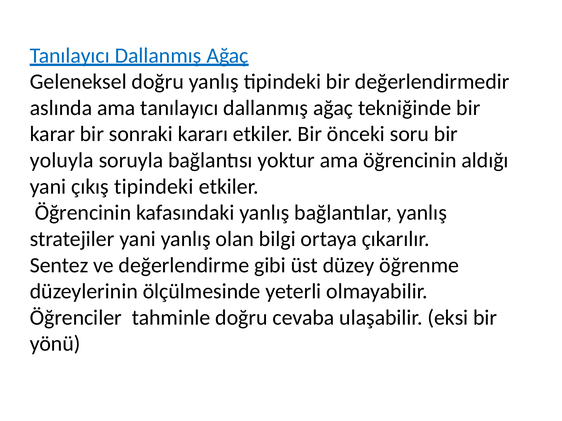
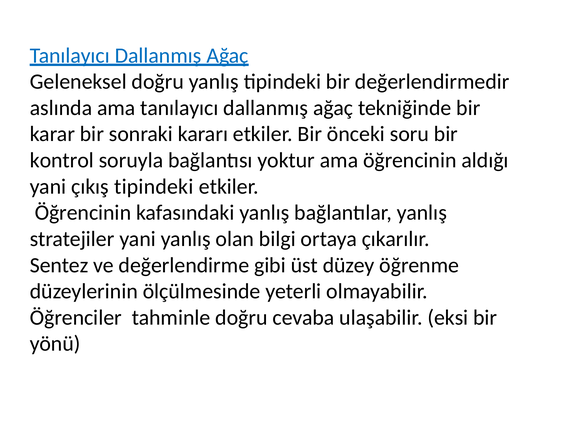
yoluyla: yoluyla -> kontrol
